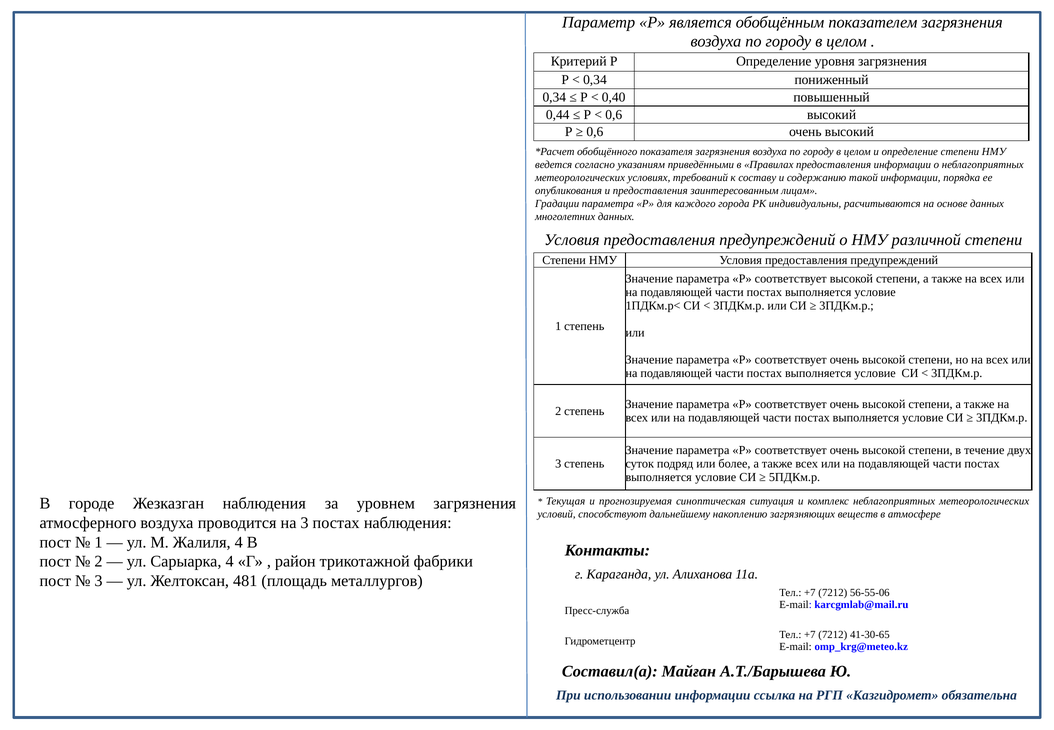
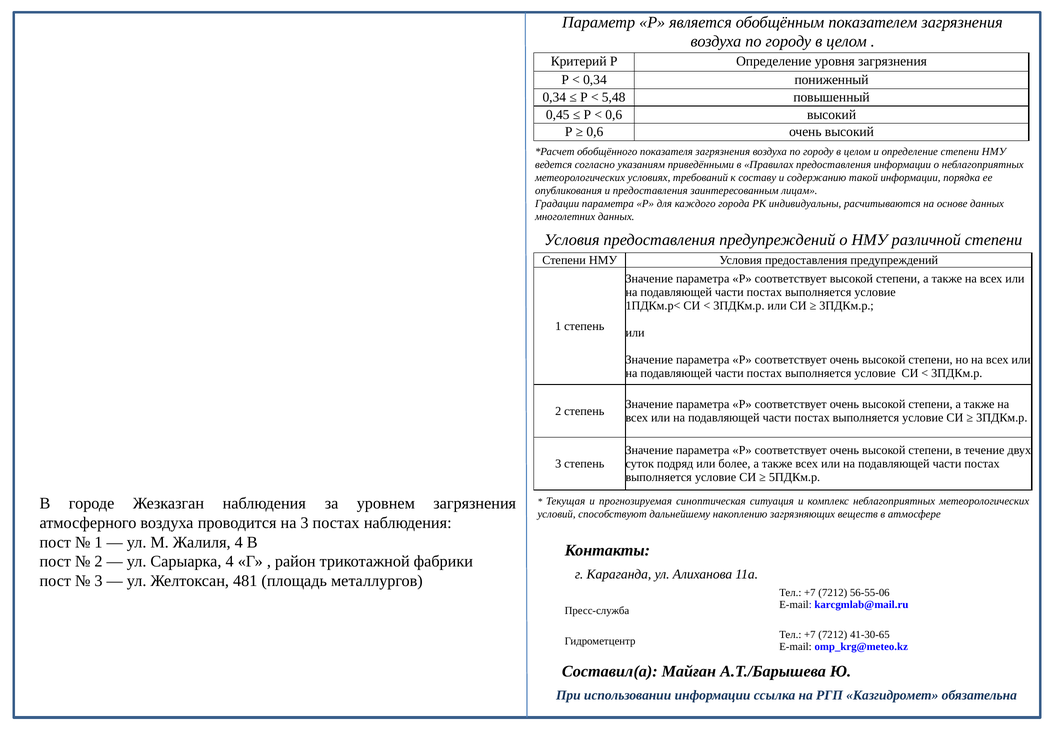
0,40: 0,40 -> 5,48
0,44: 0,44 -> 0,45
